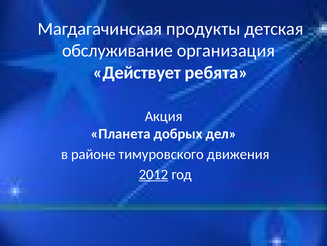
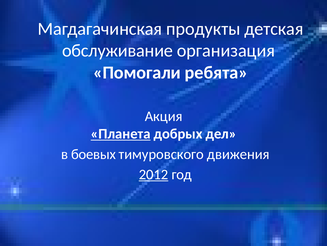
Действует: Действует -> Помогали
Планета underline: none -> present
районе: районе -> боевых
